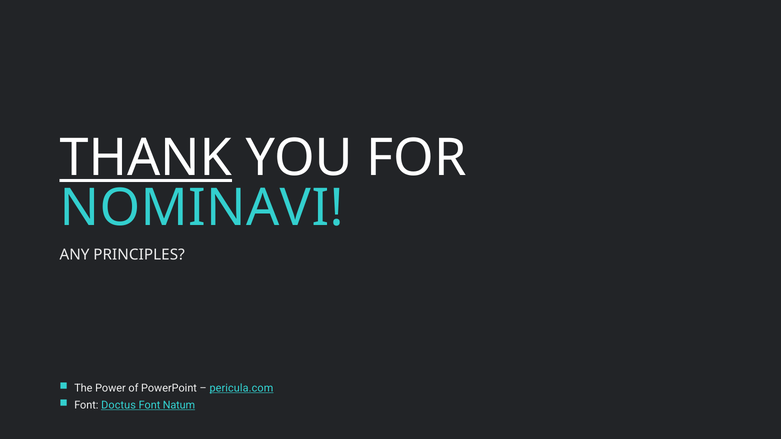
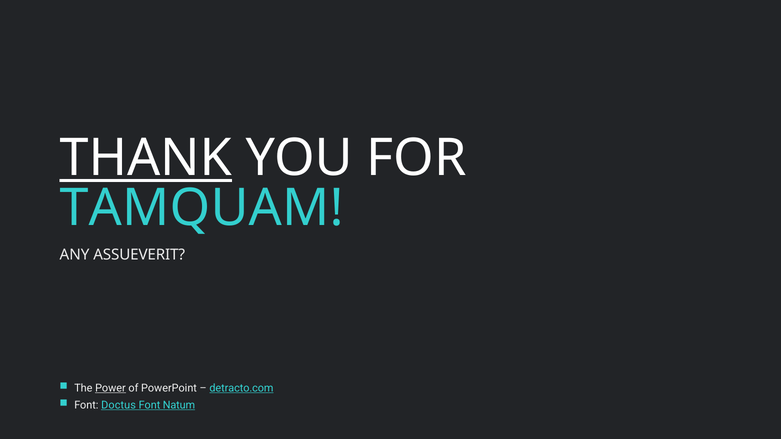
NOMINAVI: NOMINAVI -> TAMQUAM
PRINCIPLES: PRINCIPLES -> ASSUEVERIT
Power underline: none -> present
pericula.com: pericula.com -> detracto.com
